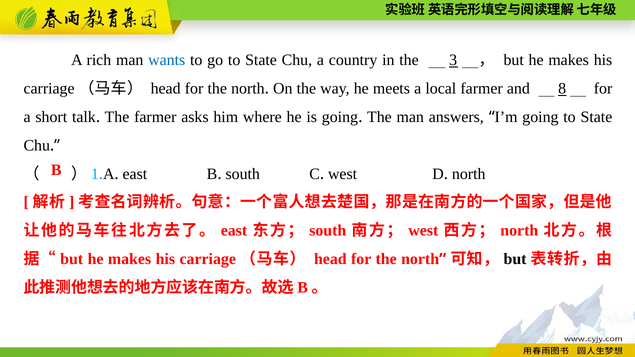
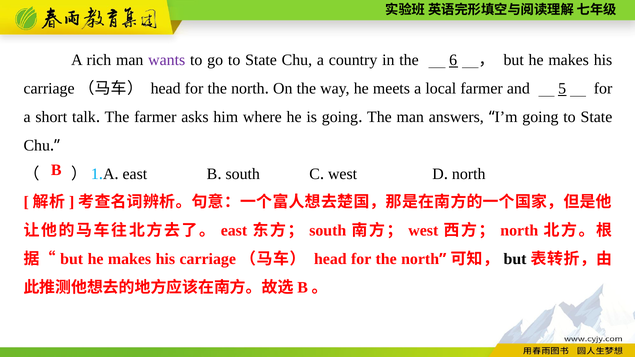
wants colour: blue -> purple
3: 3 -> 6
8: 8 -> 5
